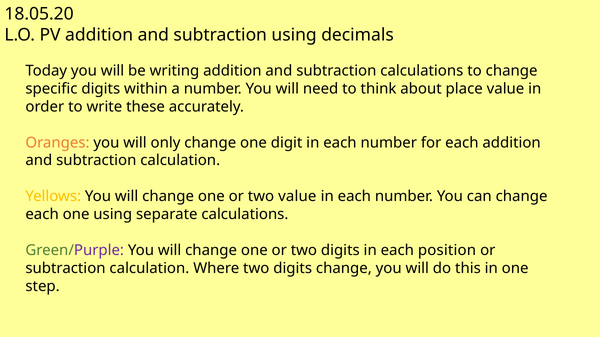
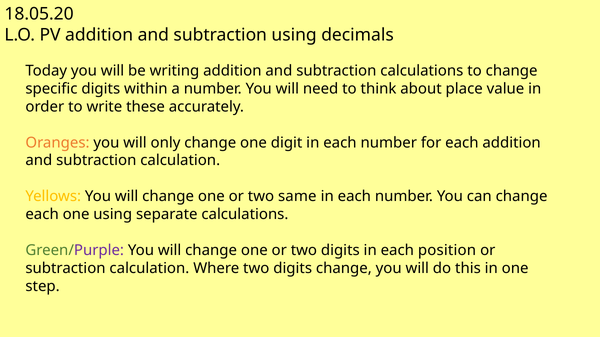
two value: value -> same
